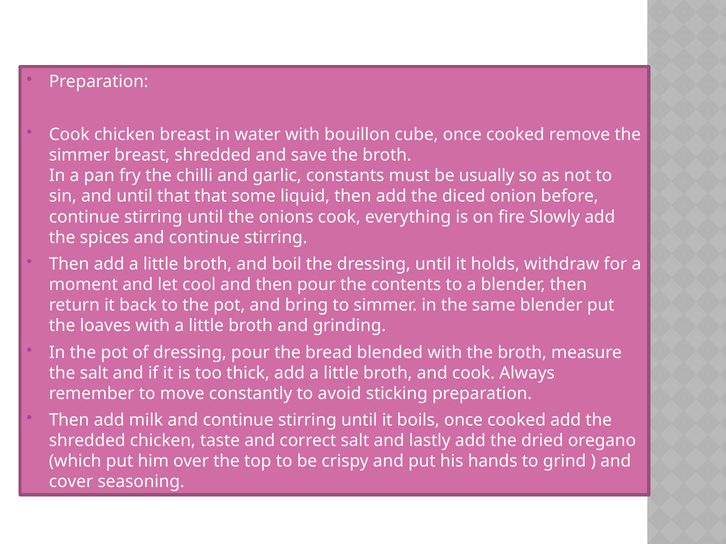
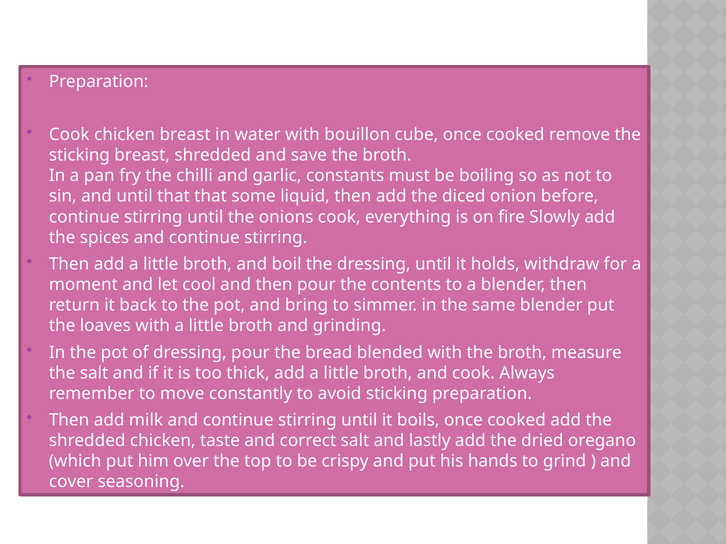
simmer at (79, 155): simmer -> sticking
usually: usually -> boiling
